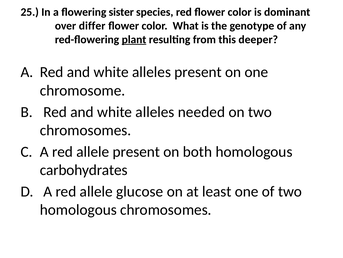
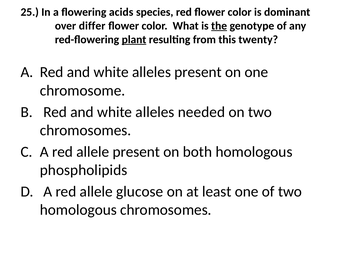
sister: sister -> acids
the underline: none -> present
deeper: deeper -> twenty
carbohydrates: carbohydrates -> phospholipids
